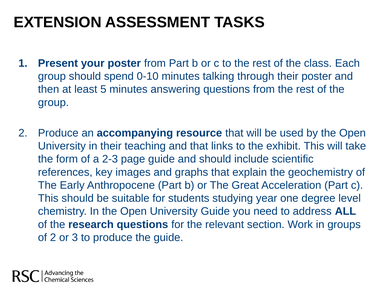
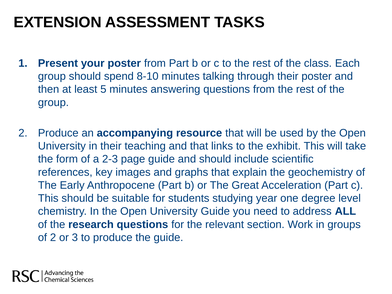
0-10: 0-10 -> 8-10
